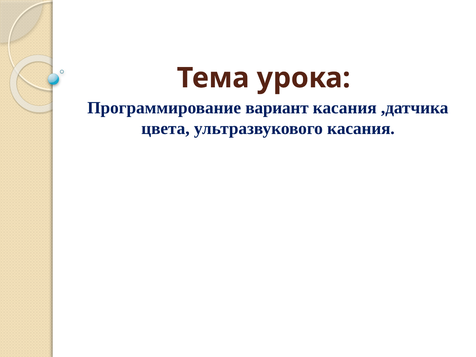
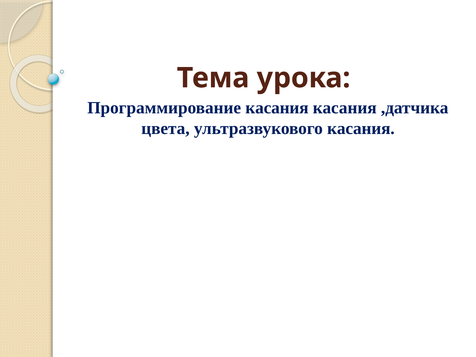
Программирование вариант: вариант -> касания
